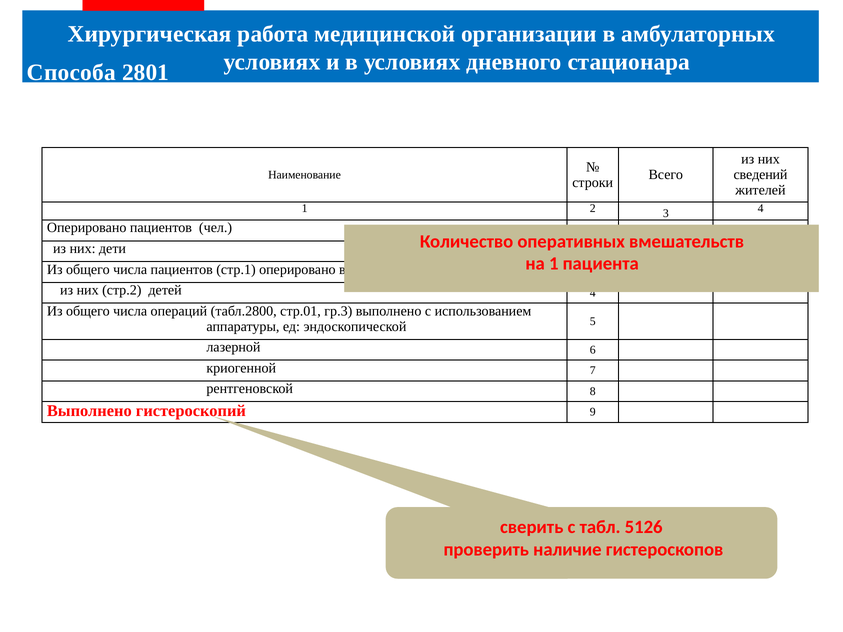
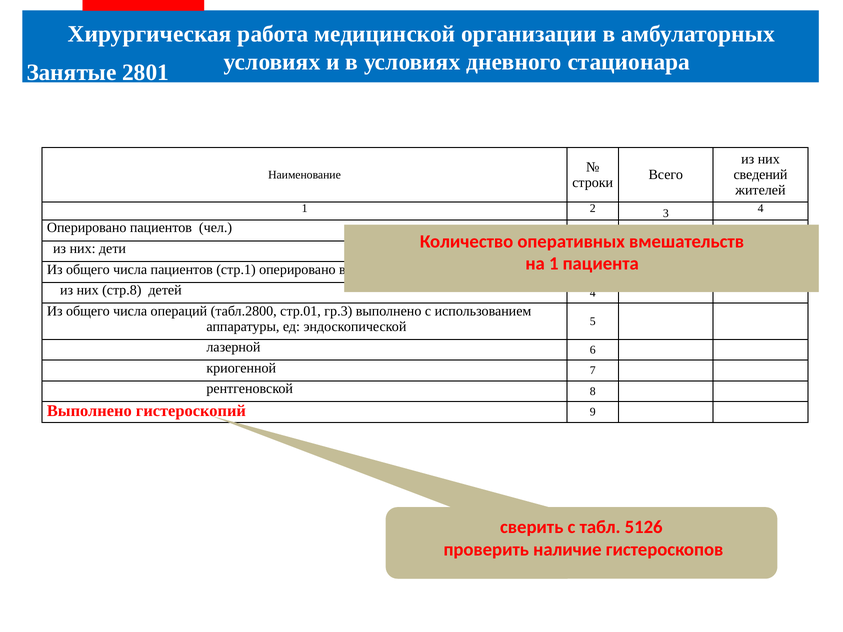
Способа: Способа -> Занятые
стр.2: стр.2 -> стр.8
